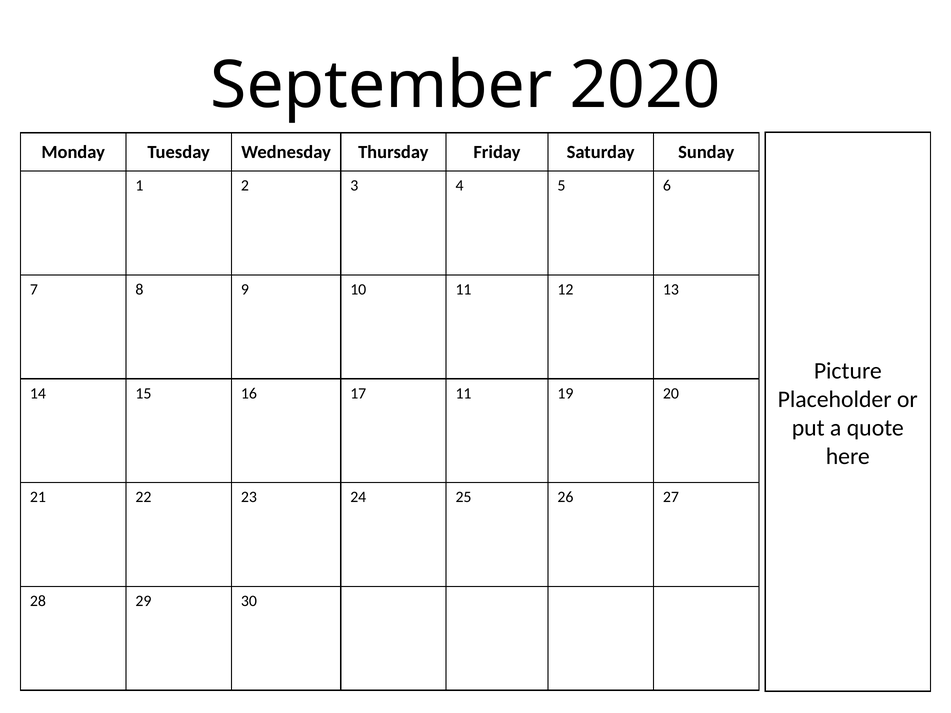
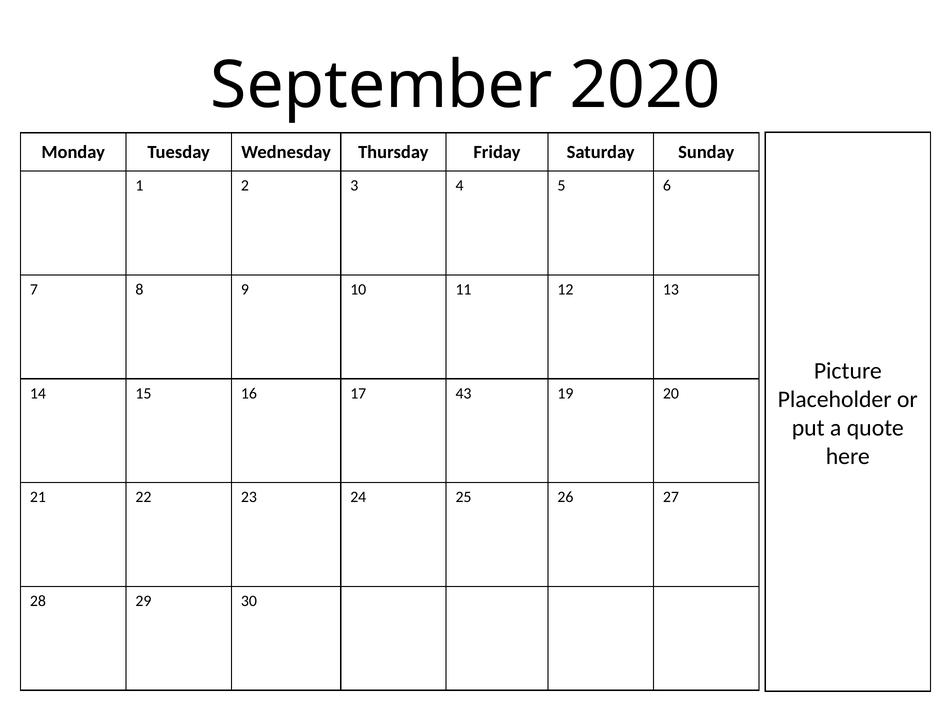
17 11: 11 -> 43
